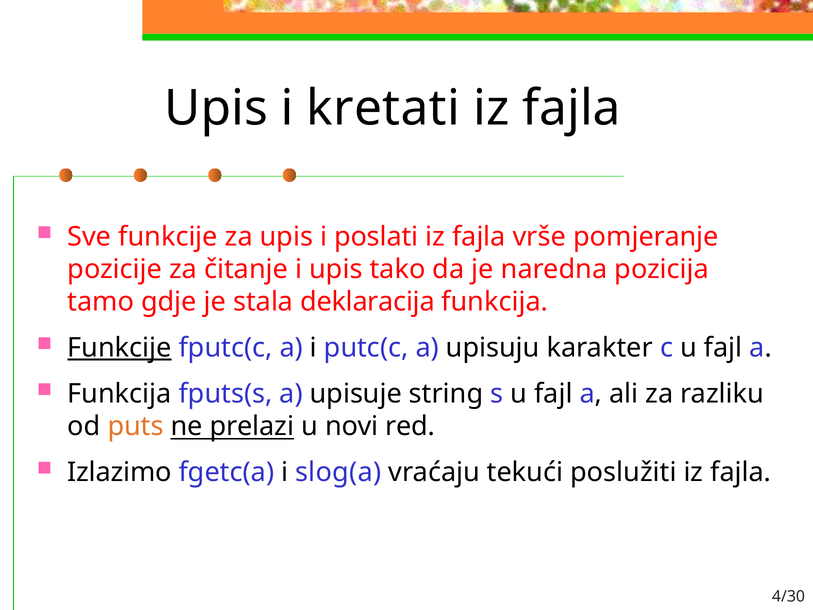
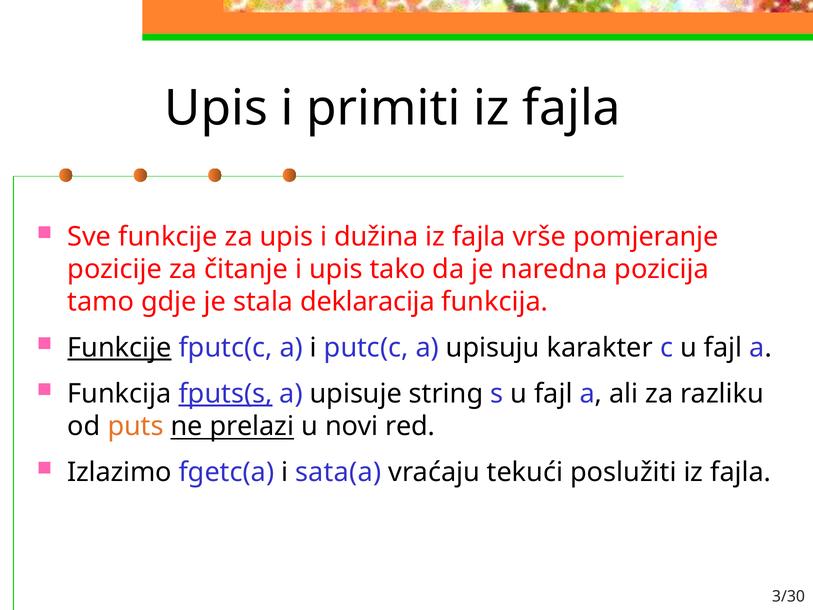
kretati: kretati -> primiti
poslati: poslati -> dužina
fputs(s underline: none -> present
slog(a: slog(a -> sata(a
4/30: 4/30 -> 3/30
